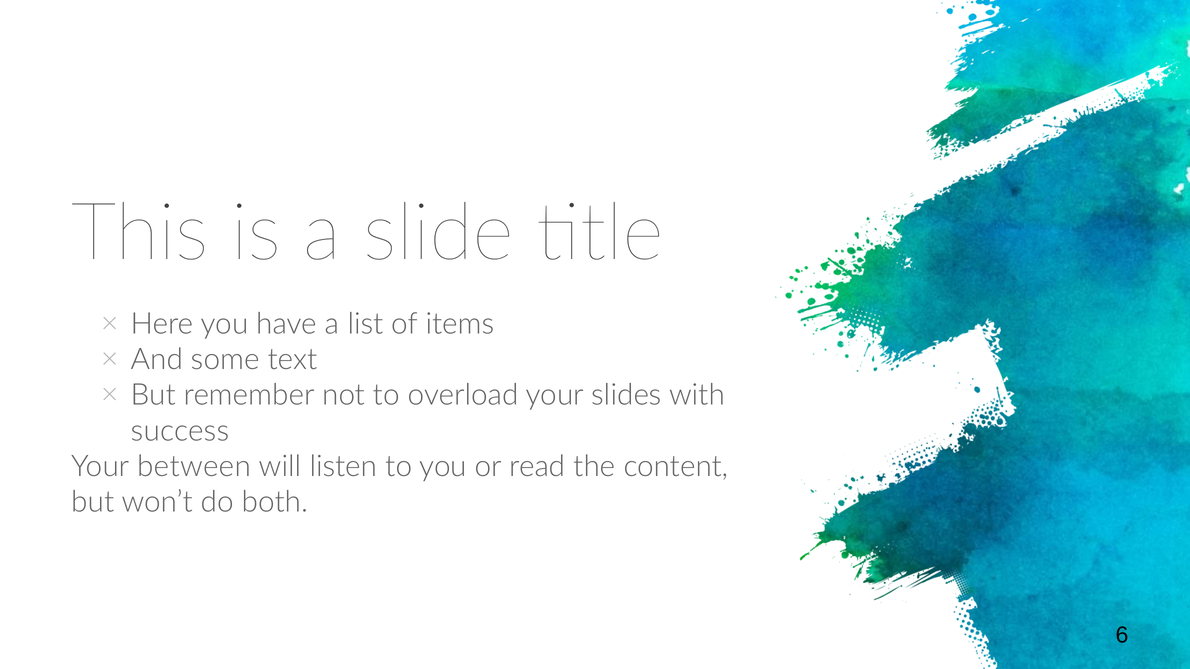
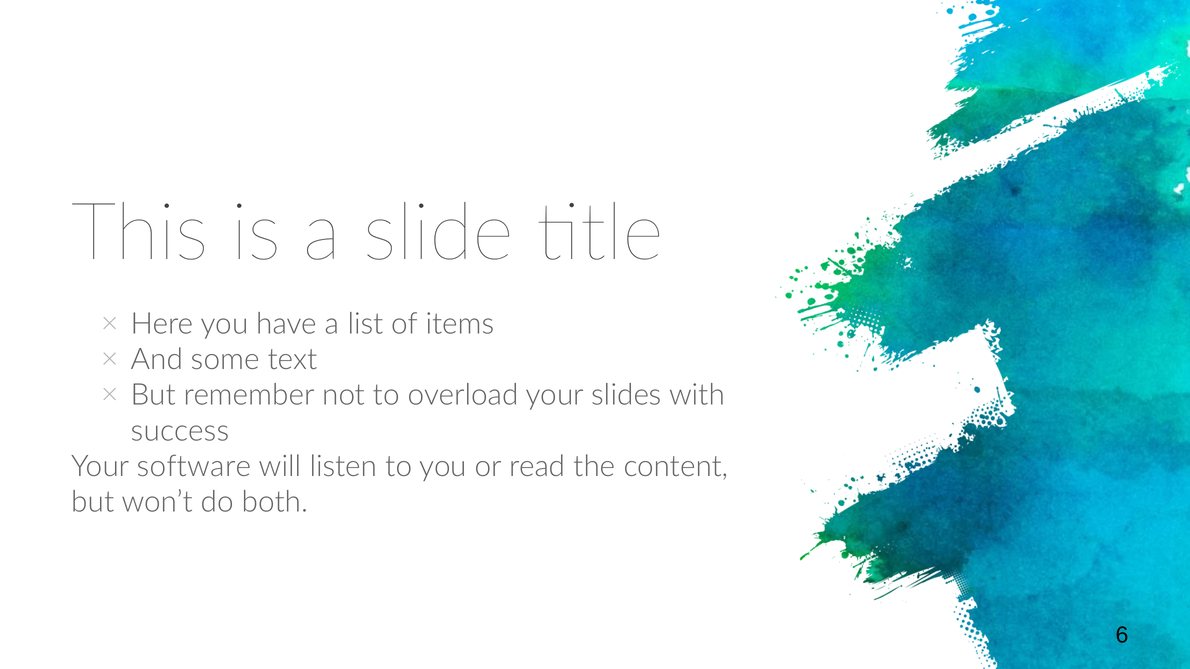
between: between -> software
